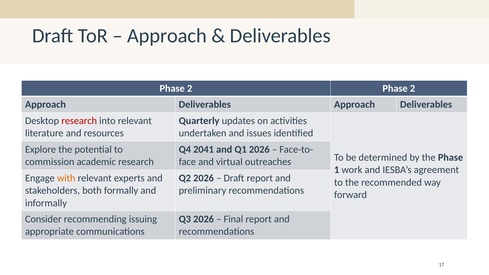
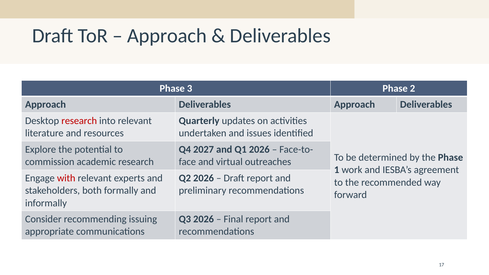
2 at (190, 88): 2 -> 3
2041: 2041 -> 2027
with colour: orange -> red
